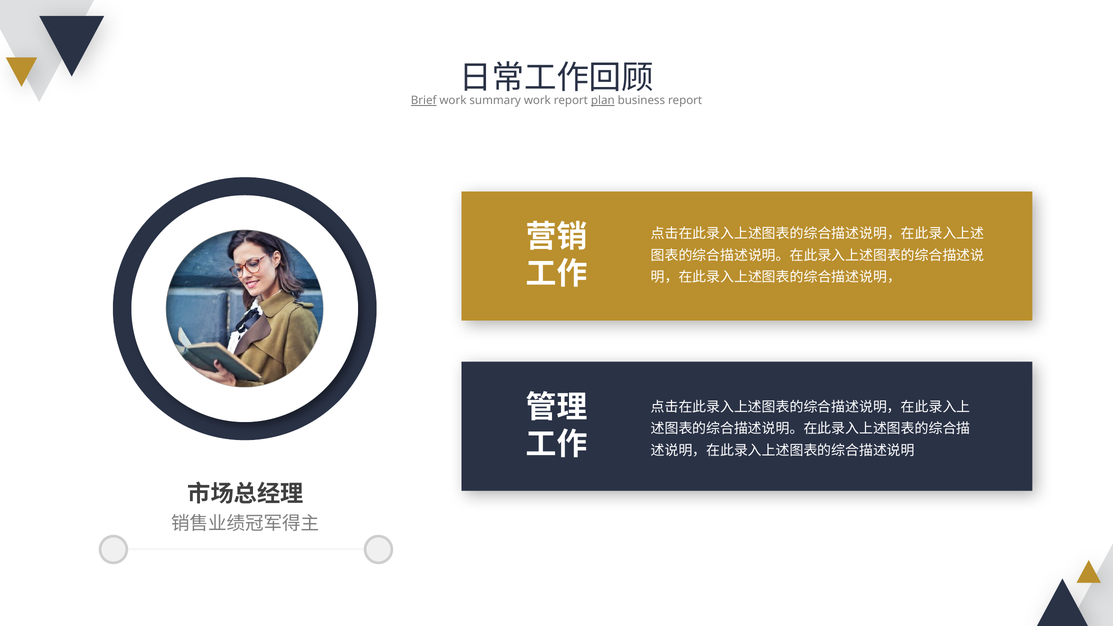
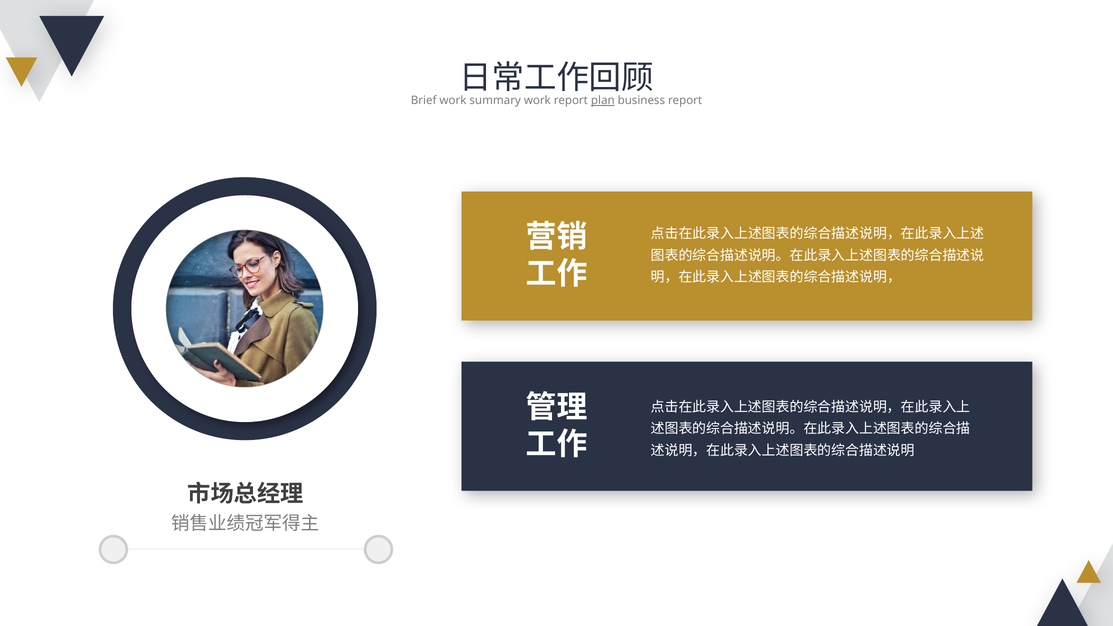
Brief underline: present -> none
